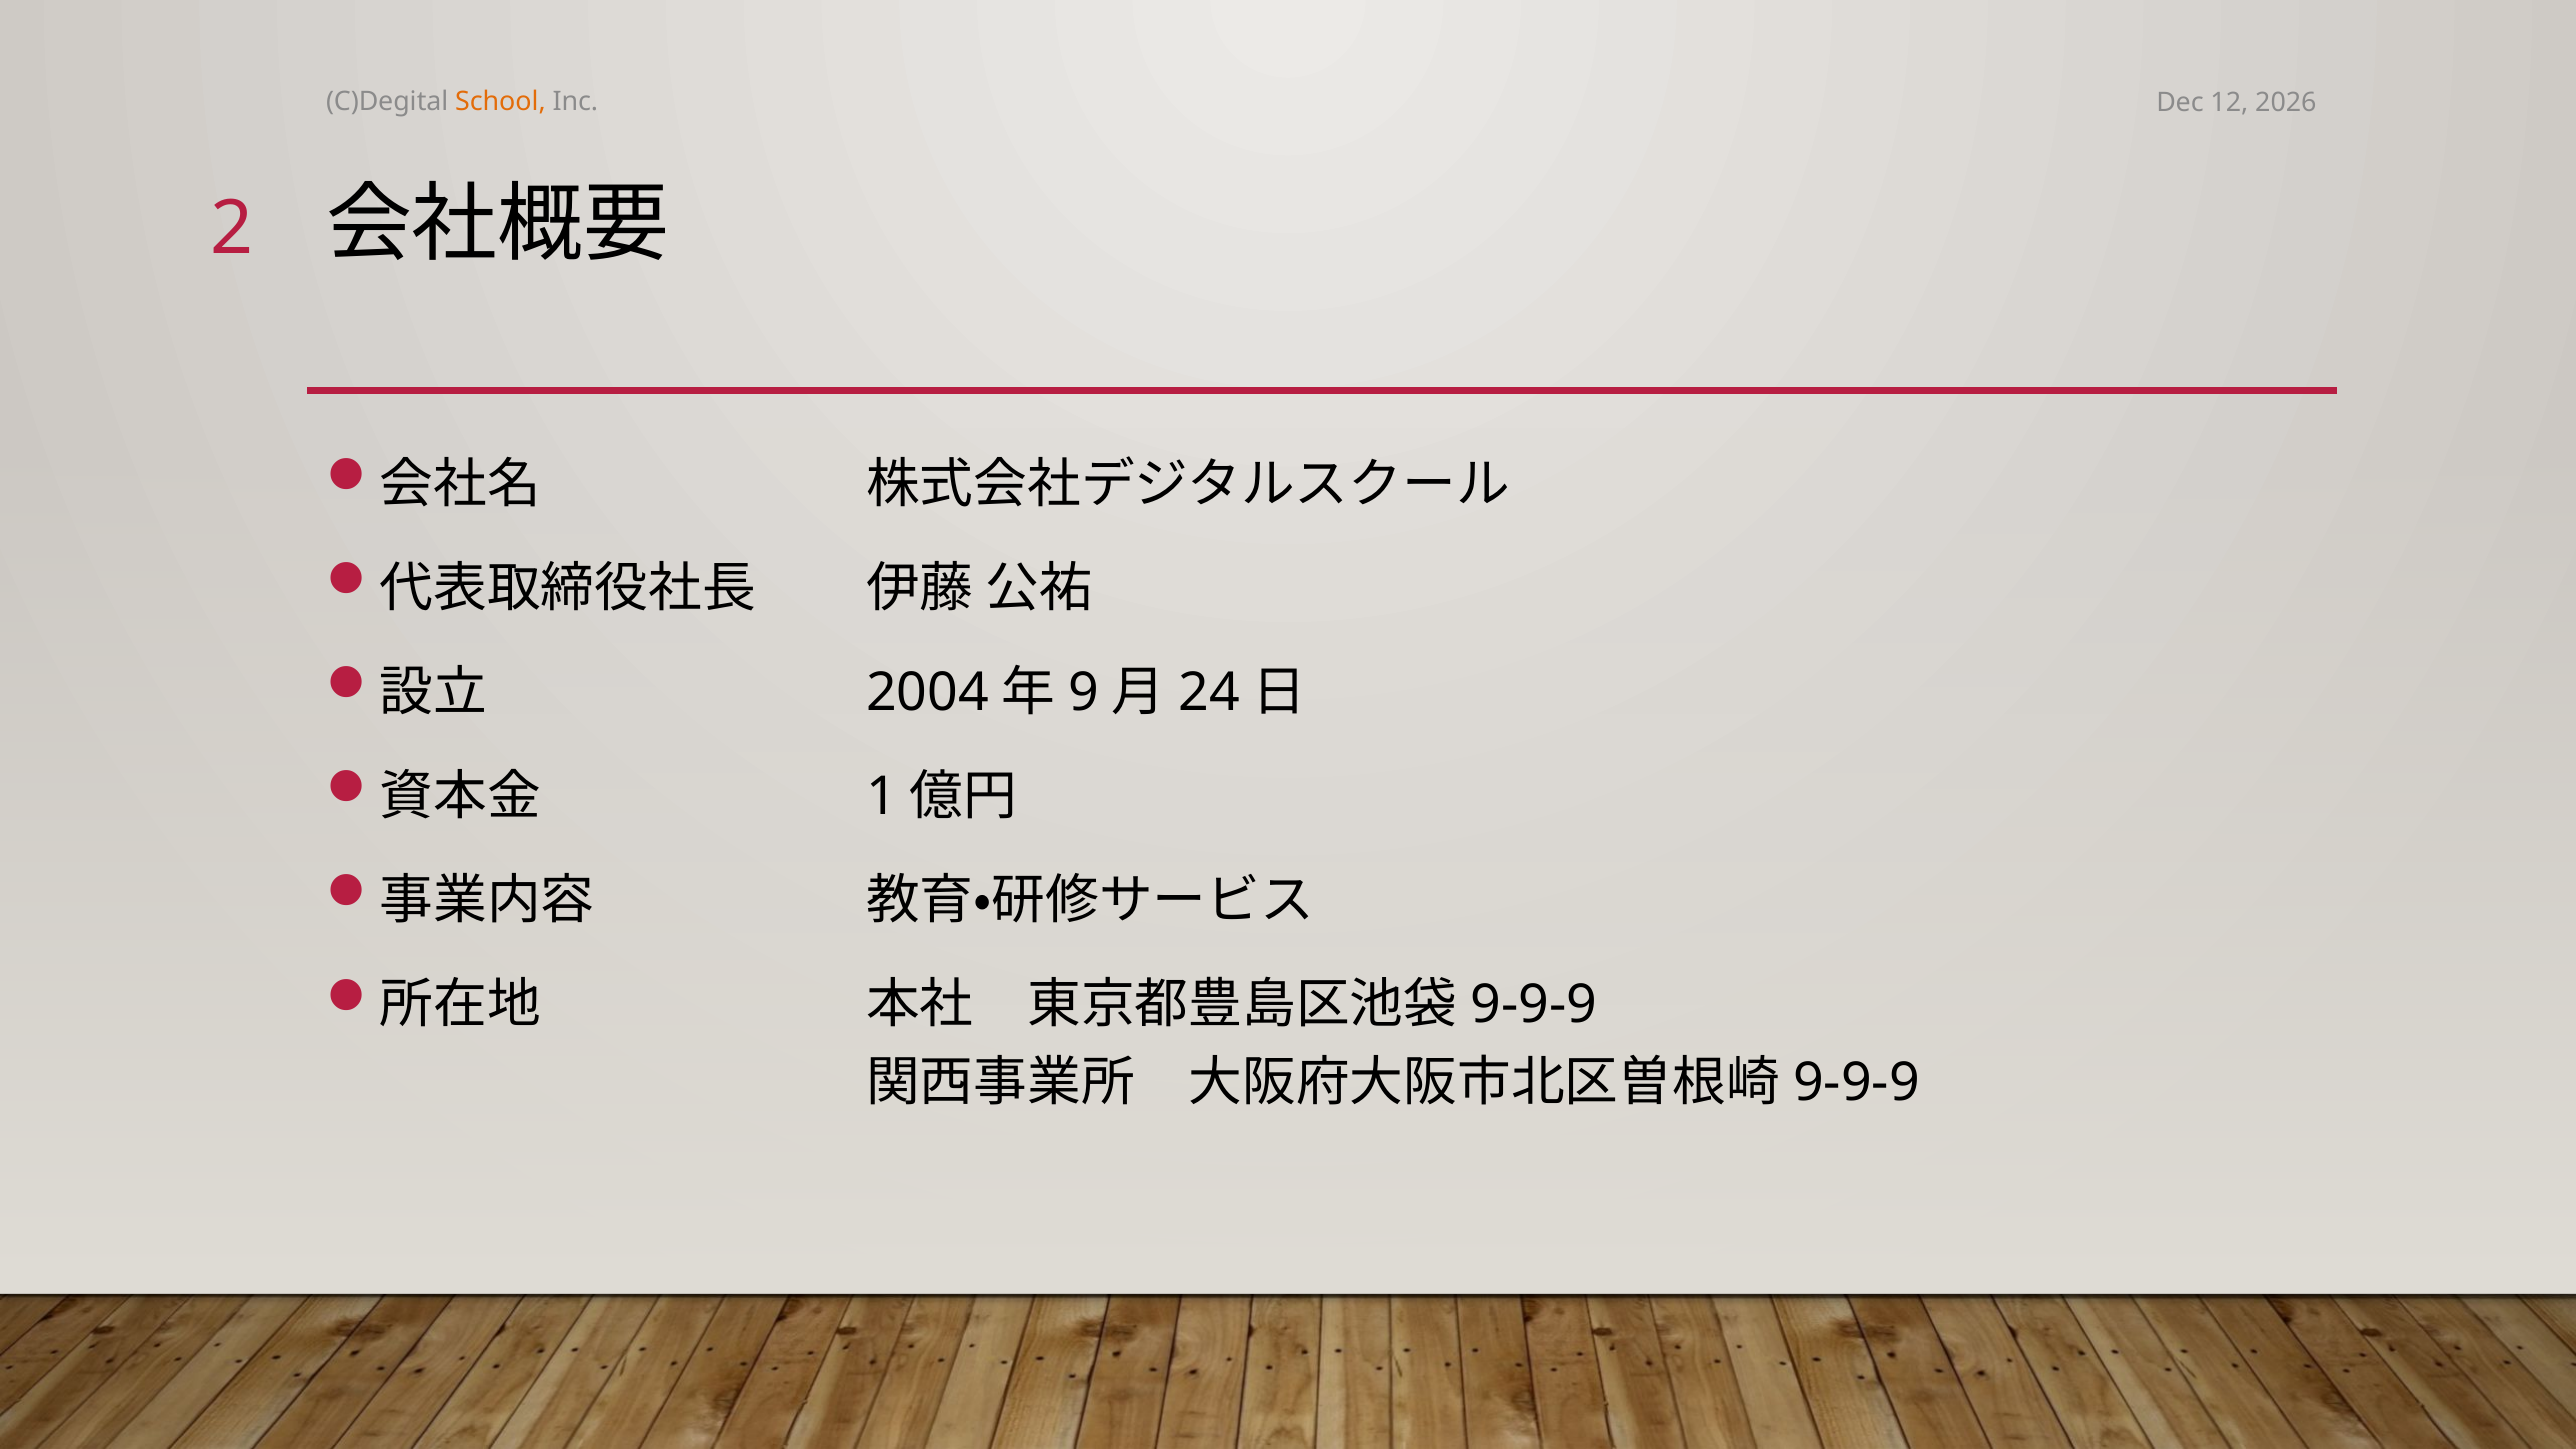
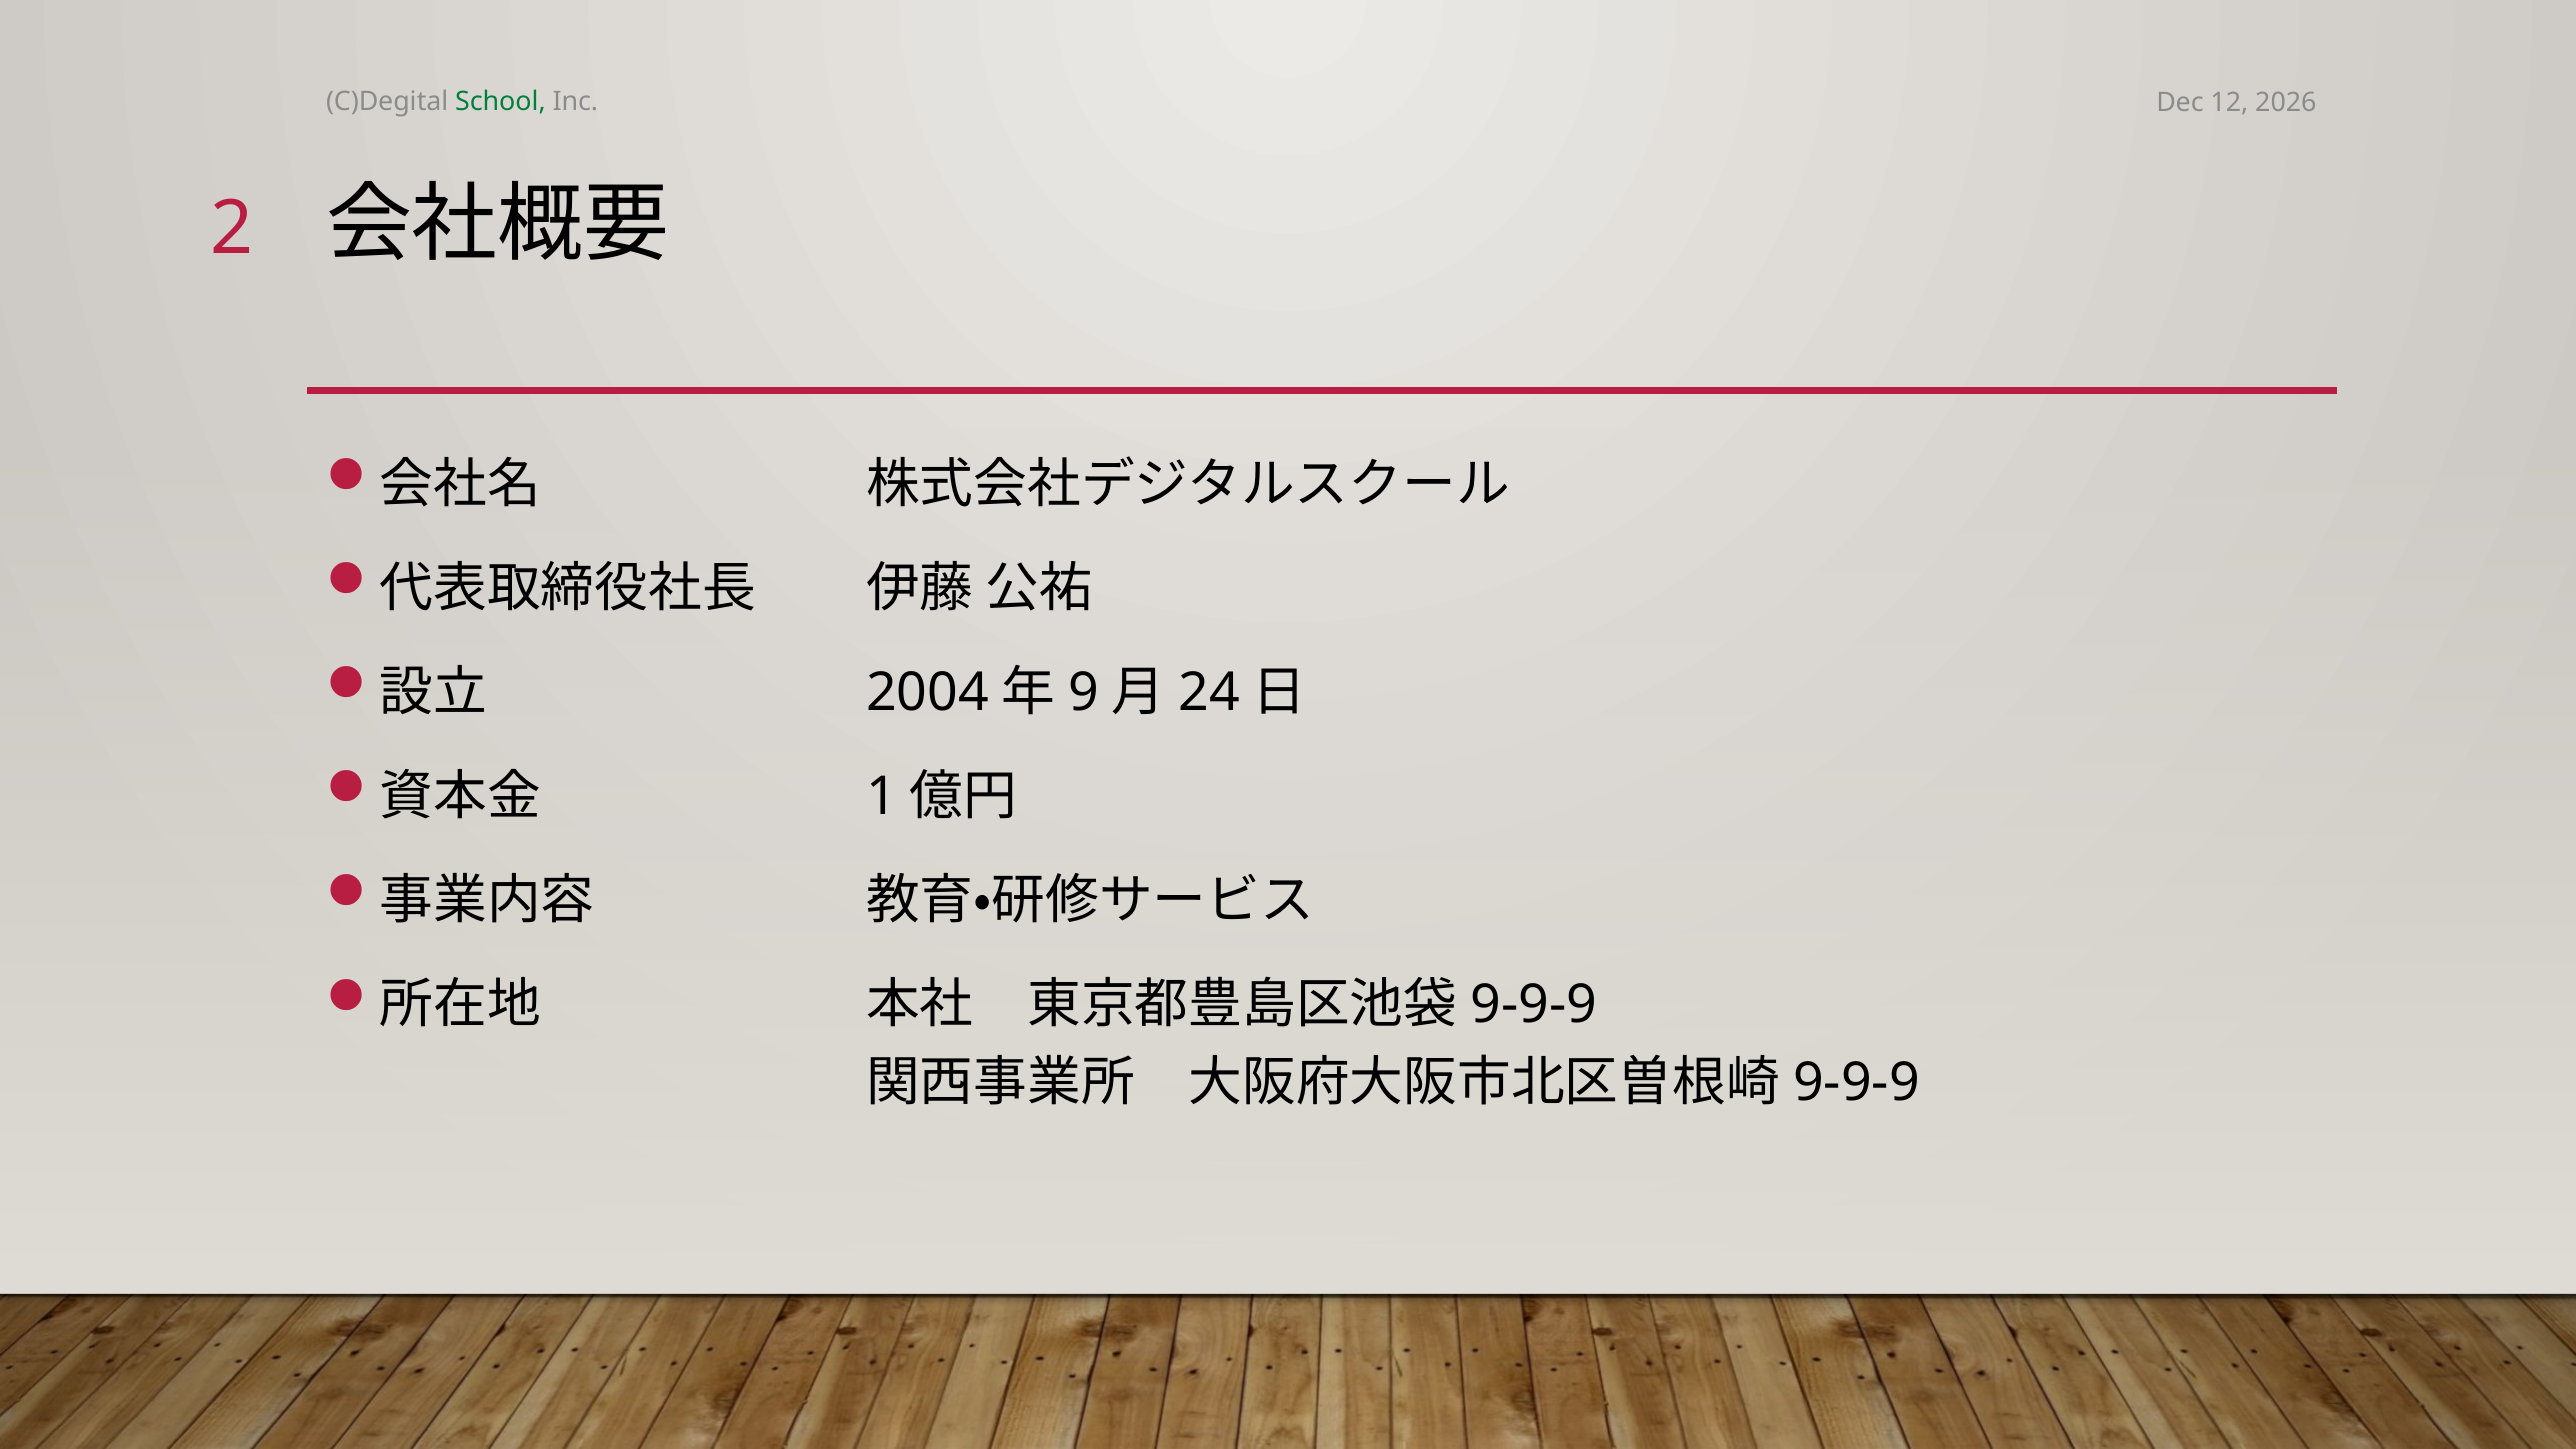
School colour: orange -> green
